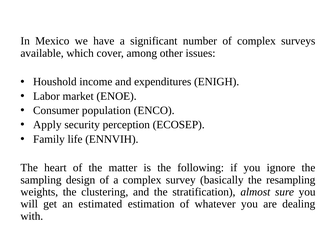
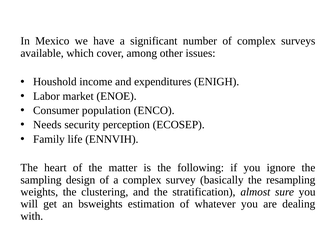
Apply: Apply -> Needs
estimated: estimated -> bsweights
